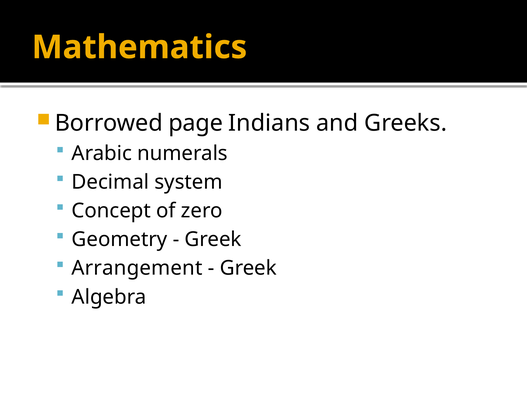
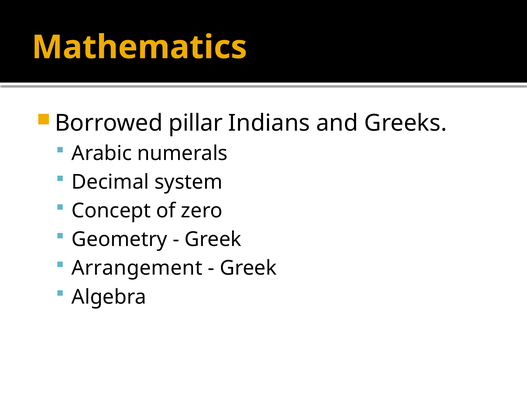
page: page -> pillar
